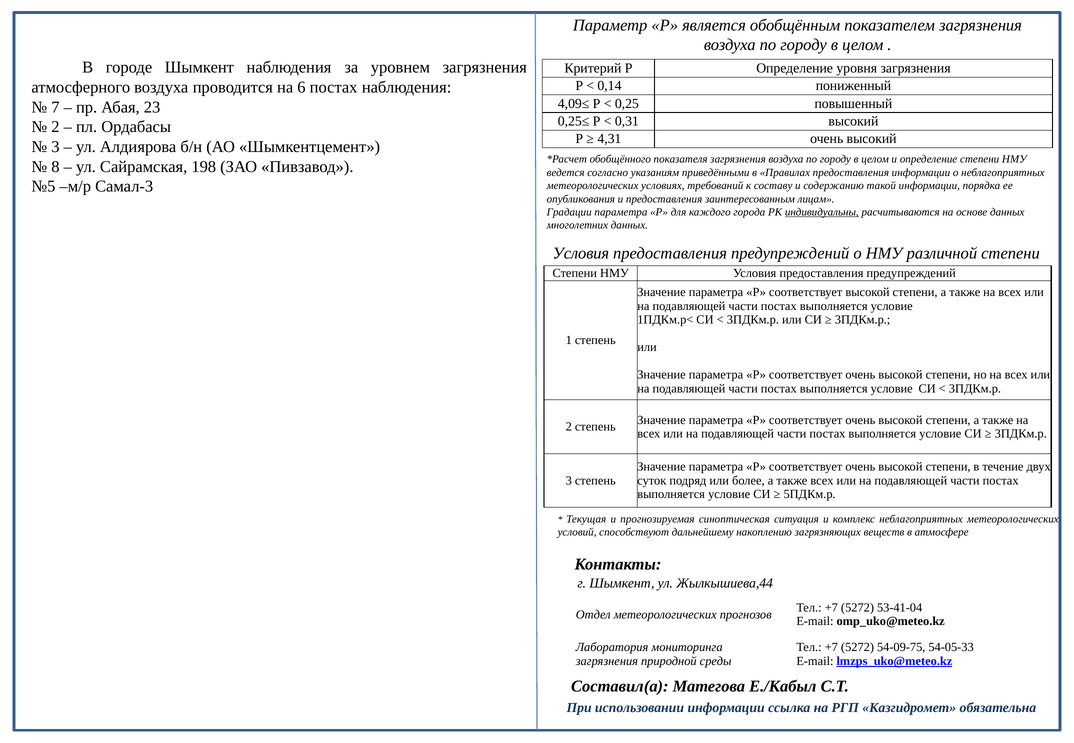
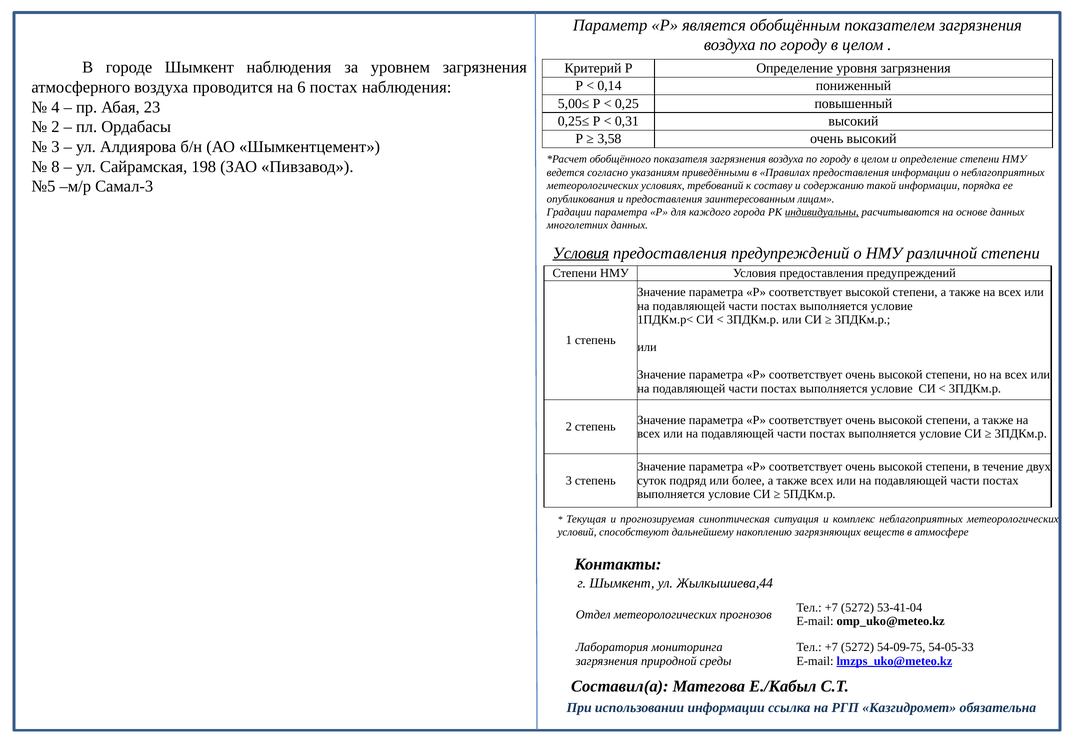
4,09≤: 4,09≤ -> 5,00≤
7: 7 -> 4
4,31: 4,31 -> 3,58
Условия at (581, 253) underline: none -> present
